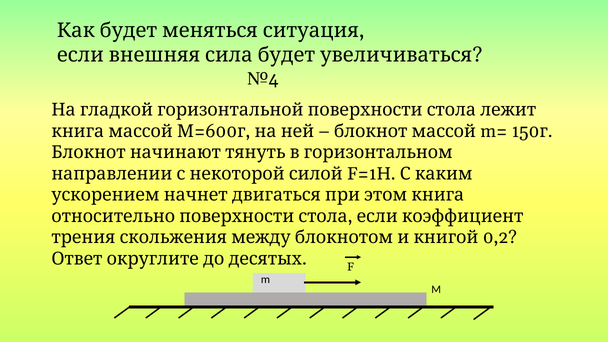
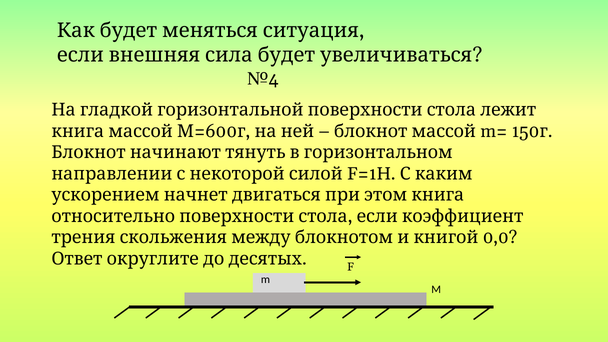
0,2: 0,2 -> 0,0
